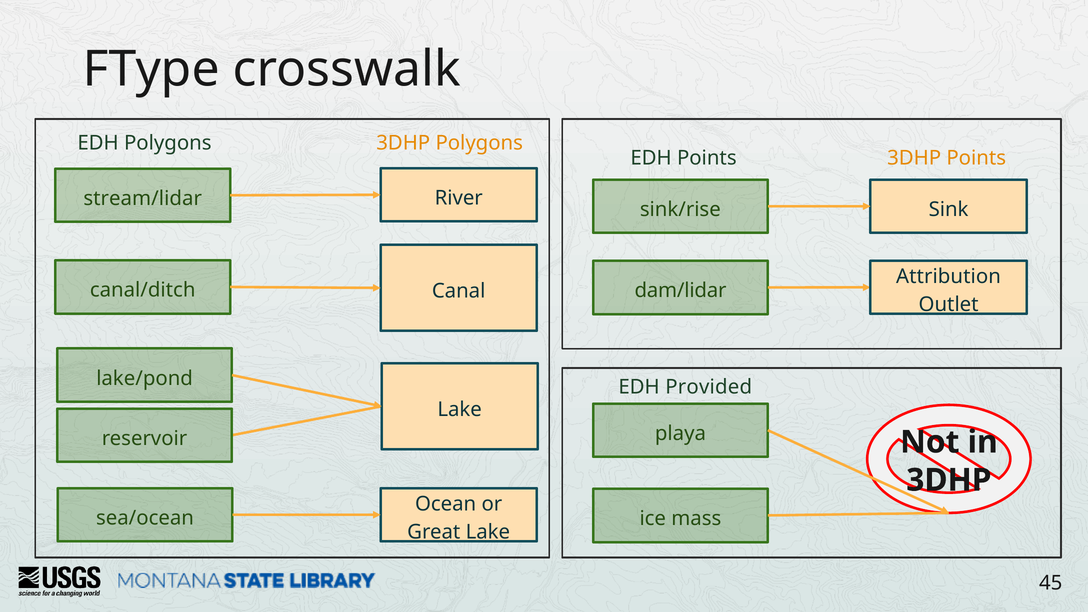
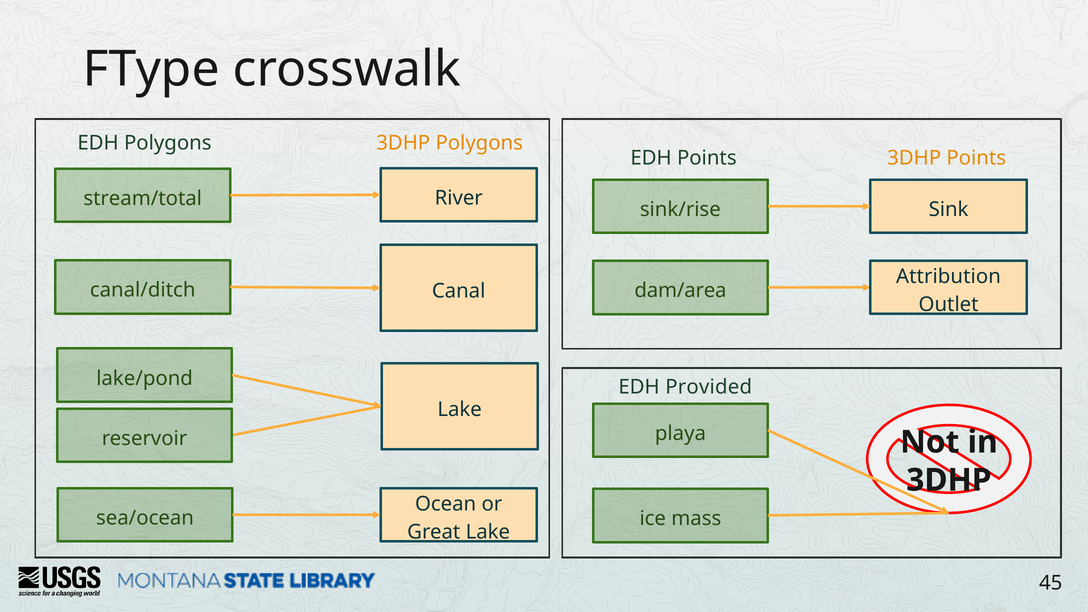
stream/lidar: stream/lidar -> stream/total
dam/lidar: dam/lidar -> dam/area
